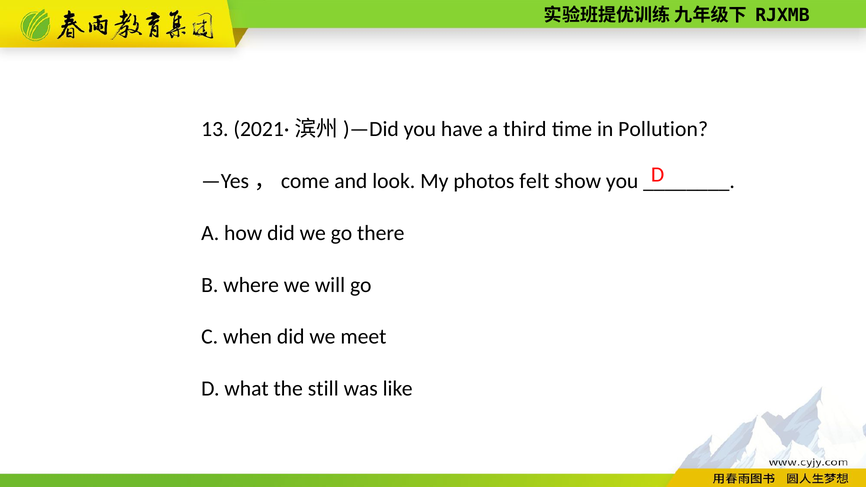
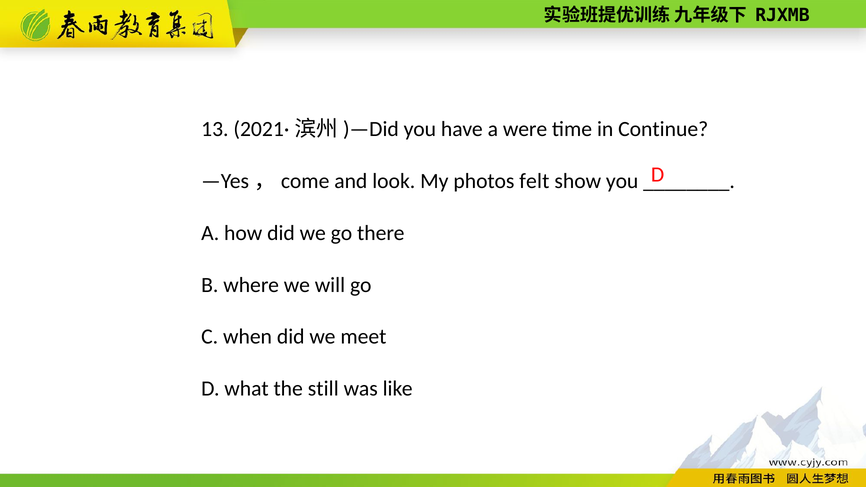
third: third -> were
Pollution: Pollution -> Continue
